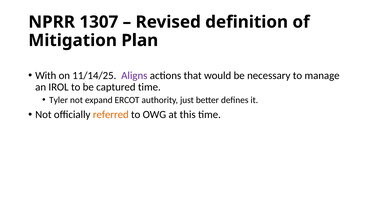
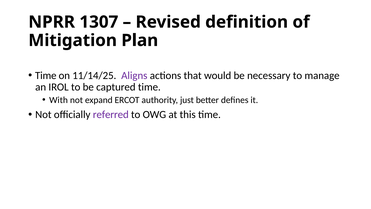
With at (46, 75): With -> Time
Tyler: Tyler -> With
referred colour: orange -> purple
